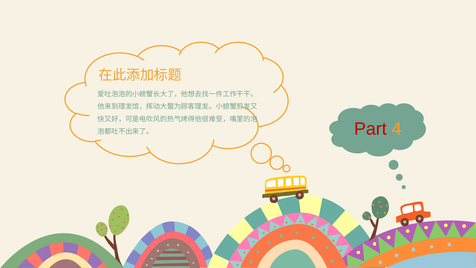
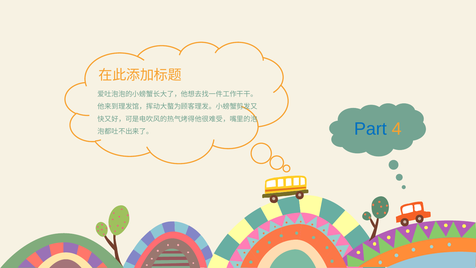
Part colour: red -> blue
